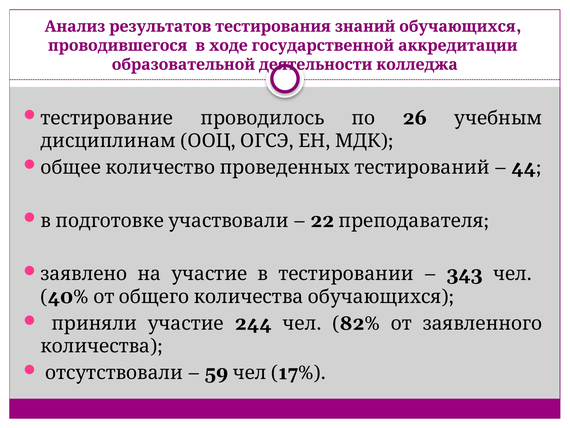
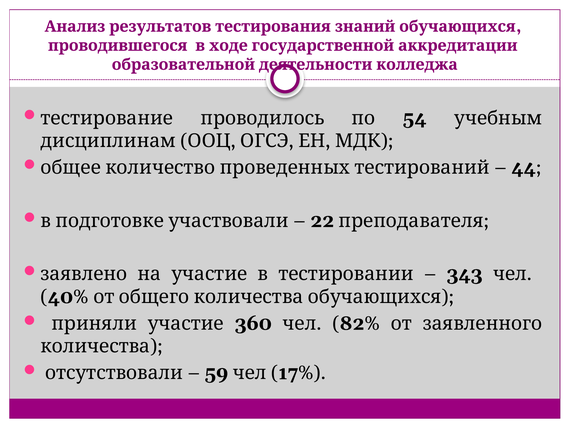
26: 26 -> 54
244: 244 -> 360
